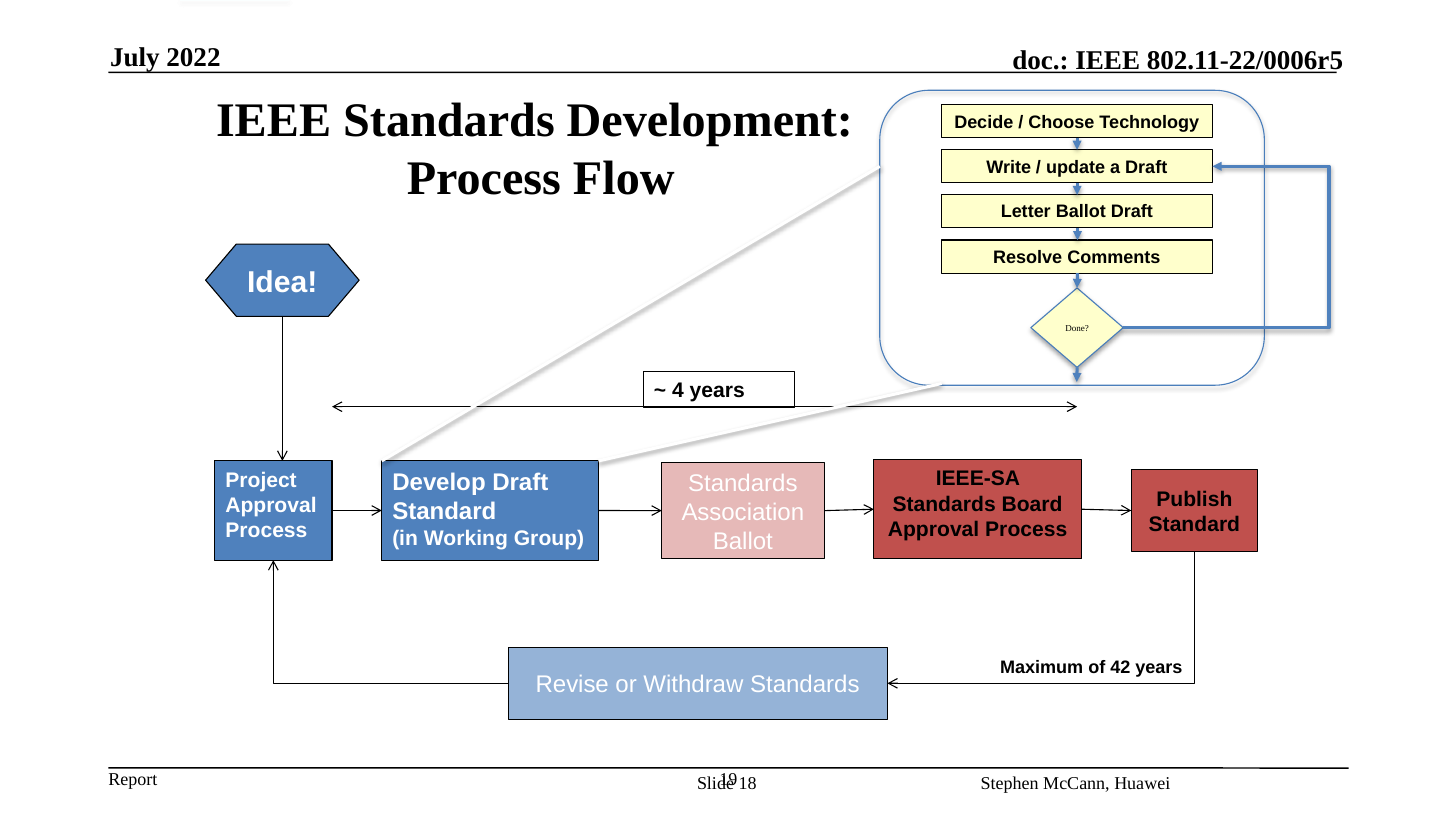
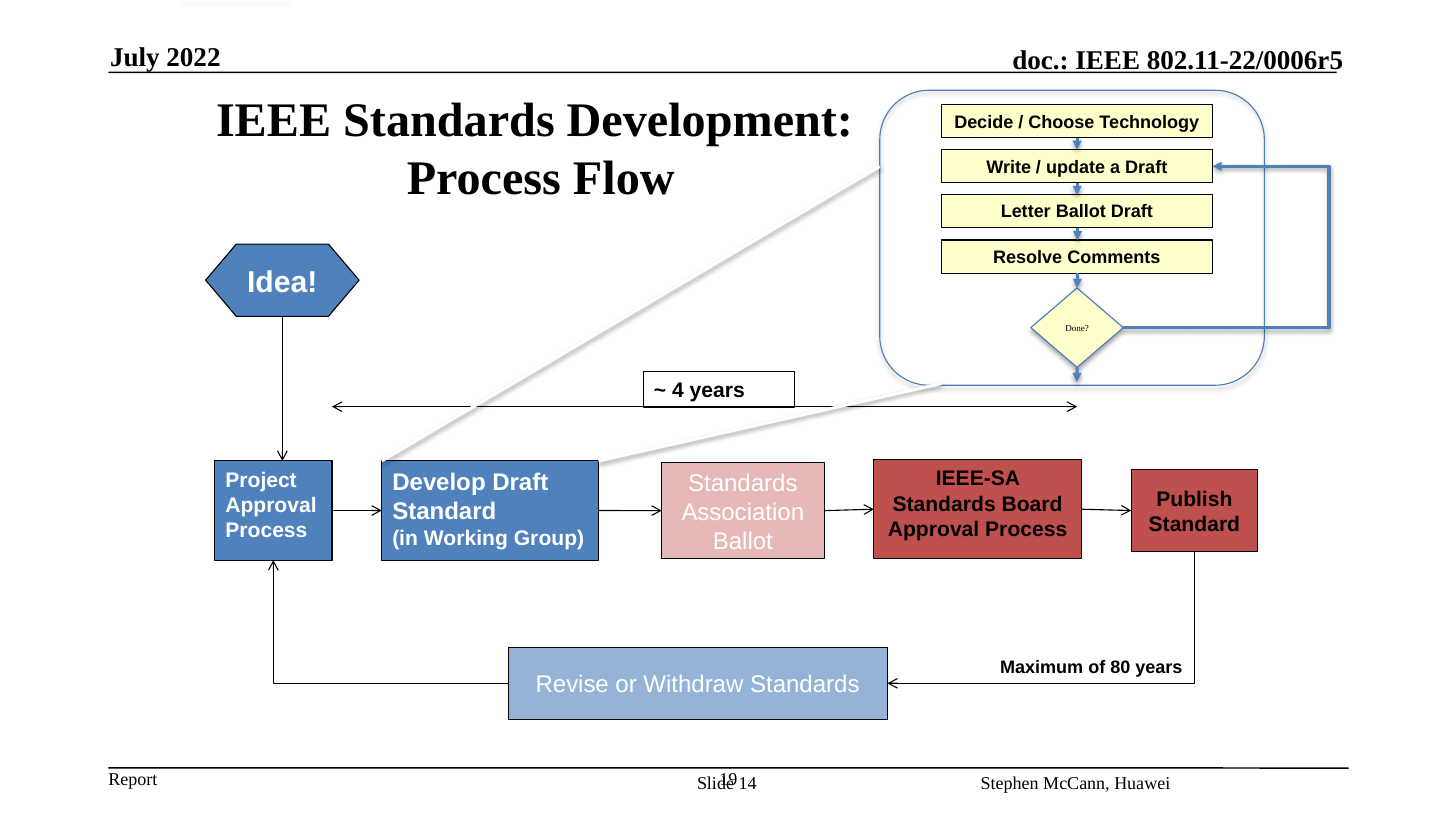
42: 42 -> 80
18: 18 -> 14
